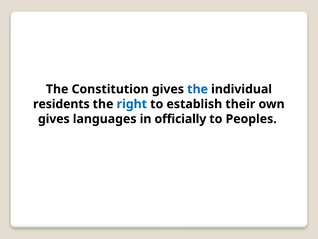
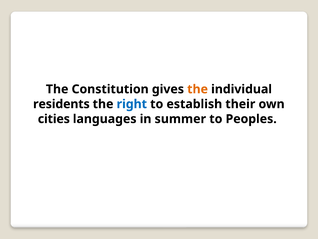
the at (198, 89) colour: blue -> orange
gives at (54, 119): gives -> cities
officially: officially -> summer
